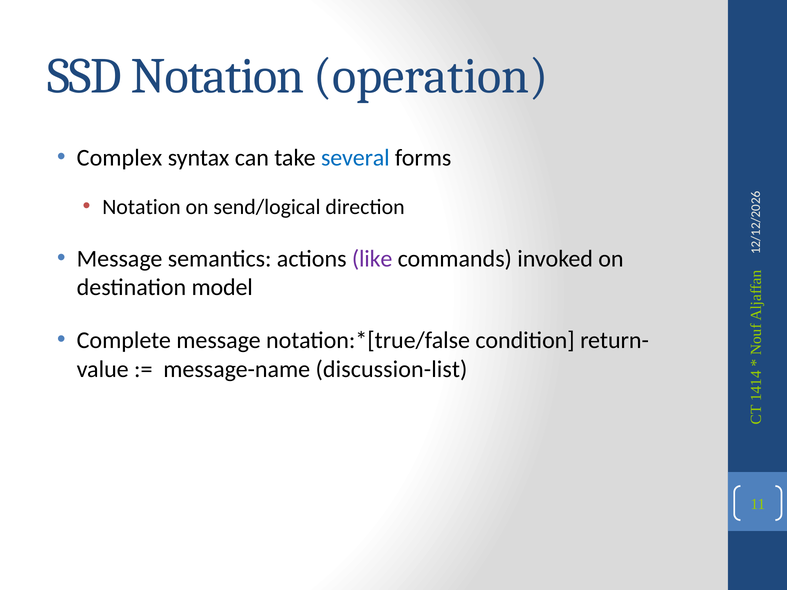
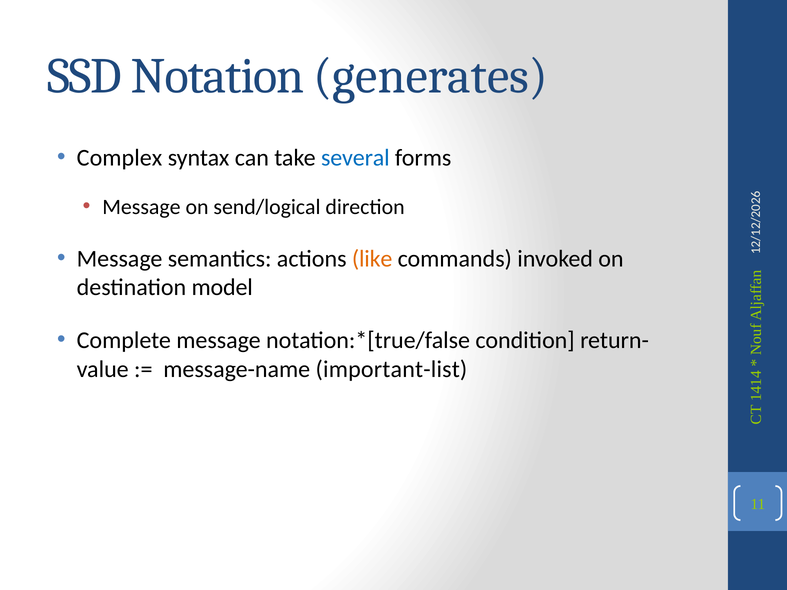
operation: operation -> generates
Notation at (141, 207): Notation -> Message
like colour: purple -> orange
discussion-list: discussion-list -> important-list
